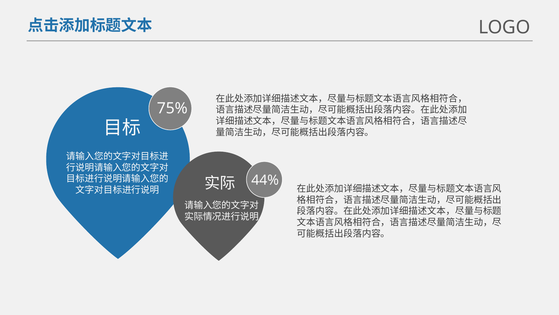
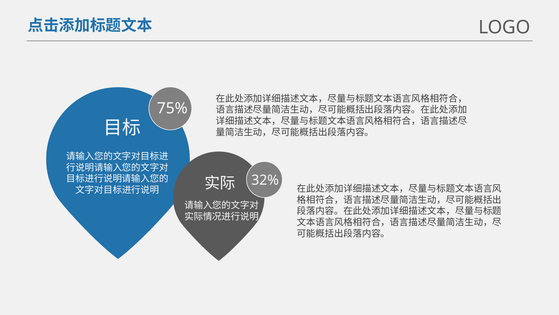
44%: 44% -> 32%
